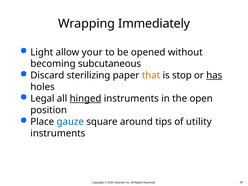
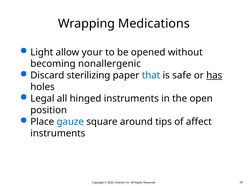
Immediately: Immediately -> Medications
subcutaneous: subcutaneous -> nonallergenic
that colour: orange -> blue
stop: stop -> safe
hinged underline: present -> none
utility: utility -> affect
